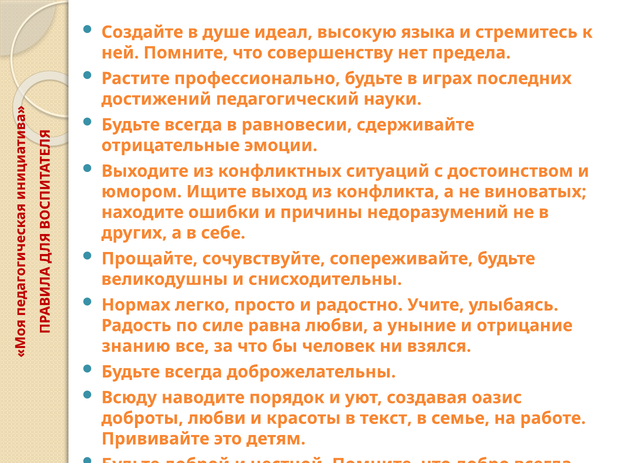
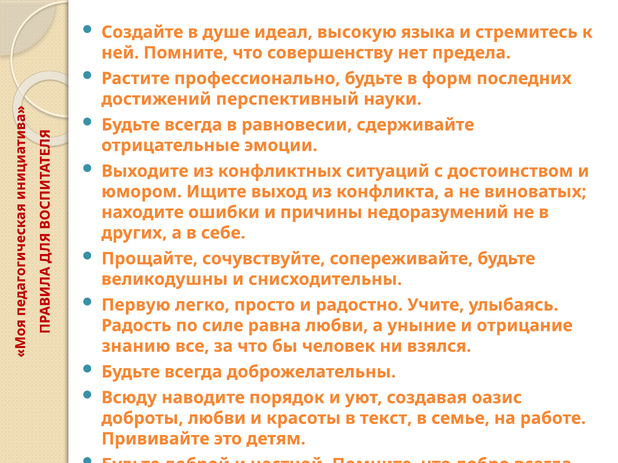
играх: играх -> форм
педагогический: педагогический -> перспективный
Нормах: Нормах -> Первую
